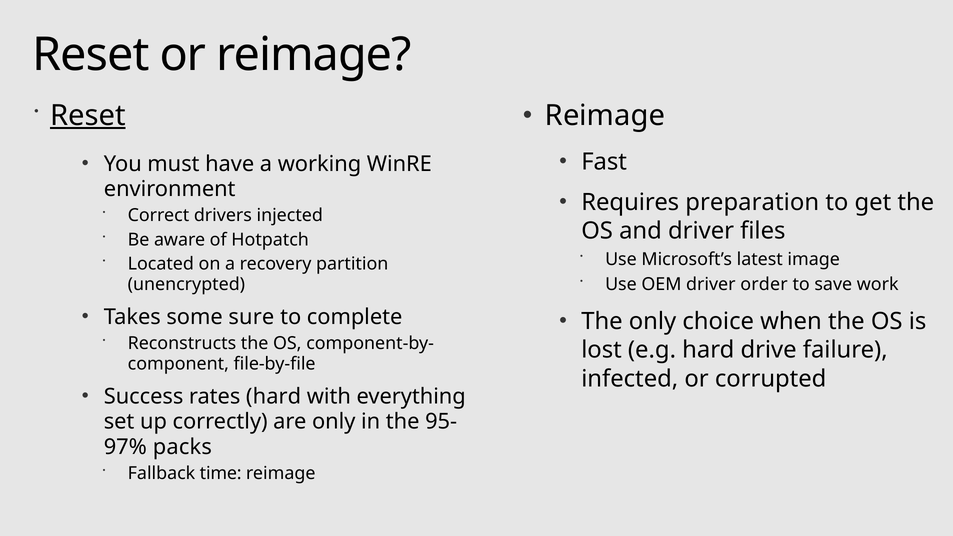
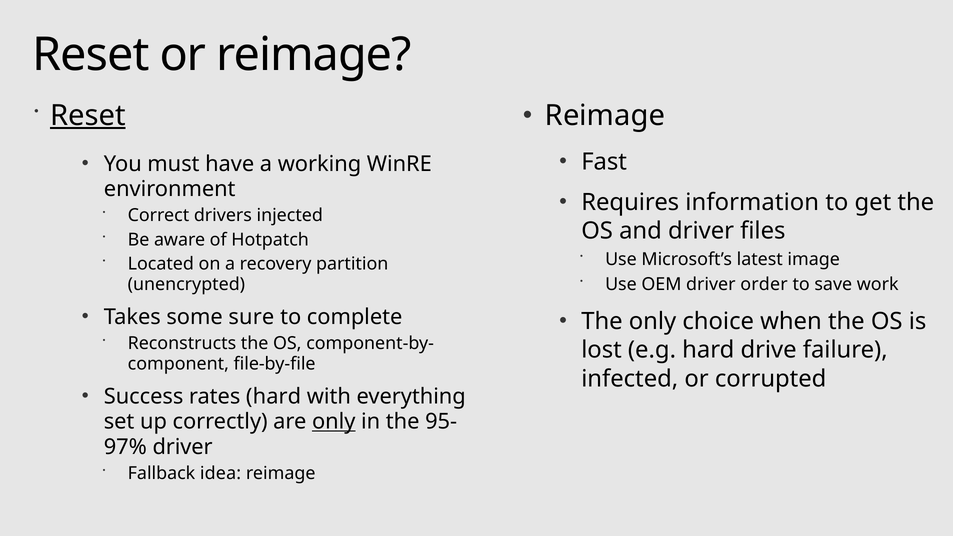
preparation: preparation -> information
only at (334, 422) underline: none -> present
packs at (182, 447): packs -> driver
time: time -> idea
